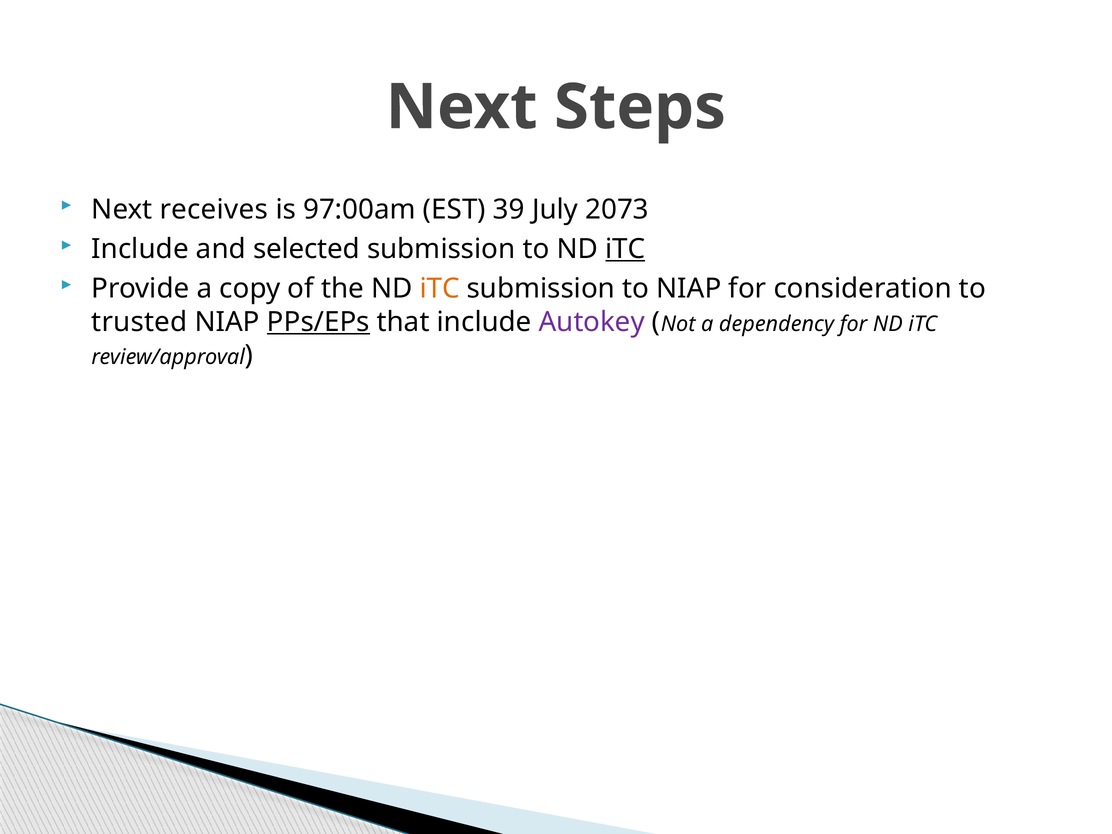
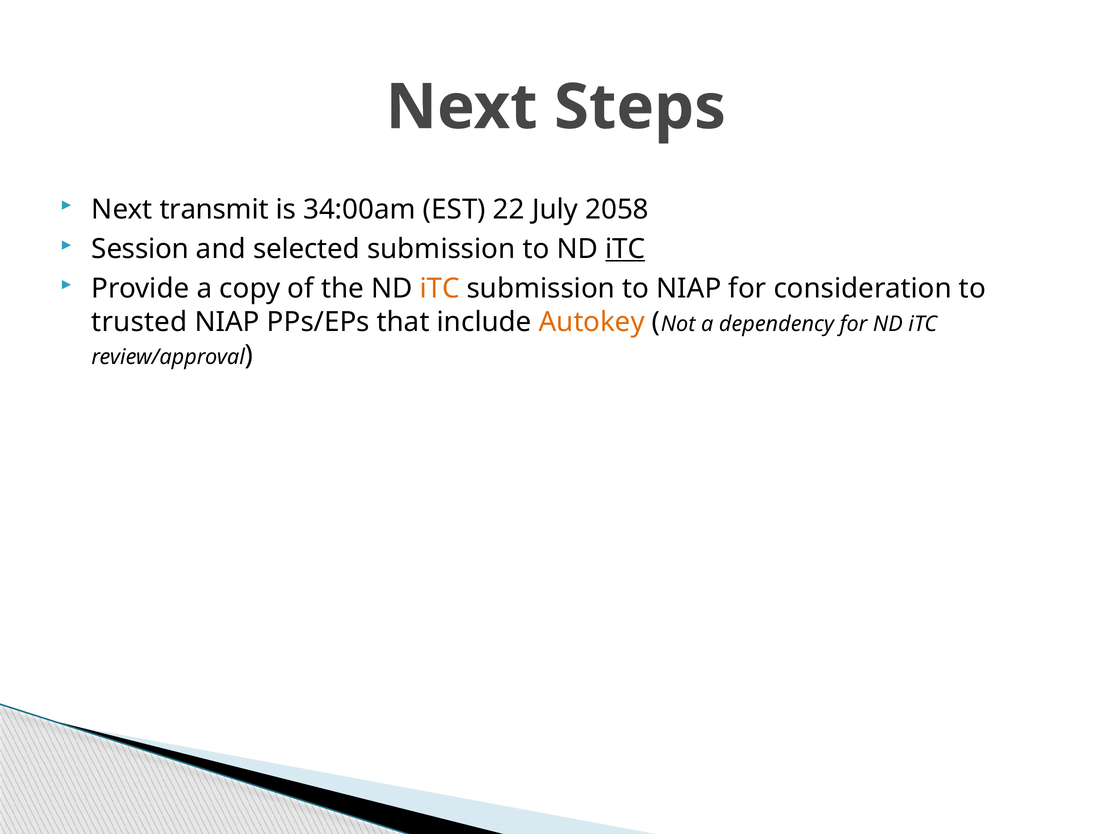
receives: receives -> transmit
97:00am: 97:00am -> 34:00am
39: 39 -> 22
2073: 2073 -> 2058
Include at (140, 249): Include -> Session
PPs/EPs underline: present -> none
Autokey colour: purple -> orange
